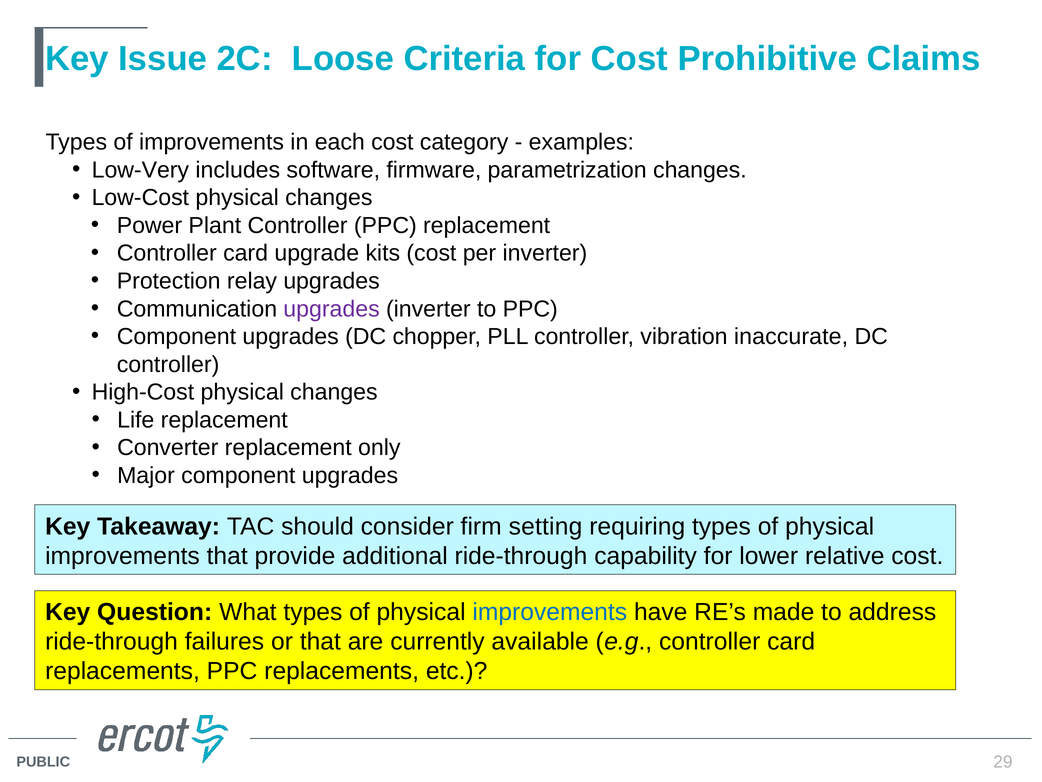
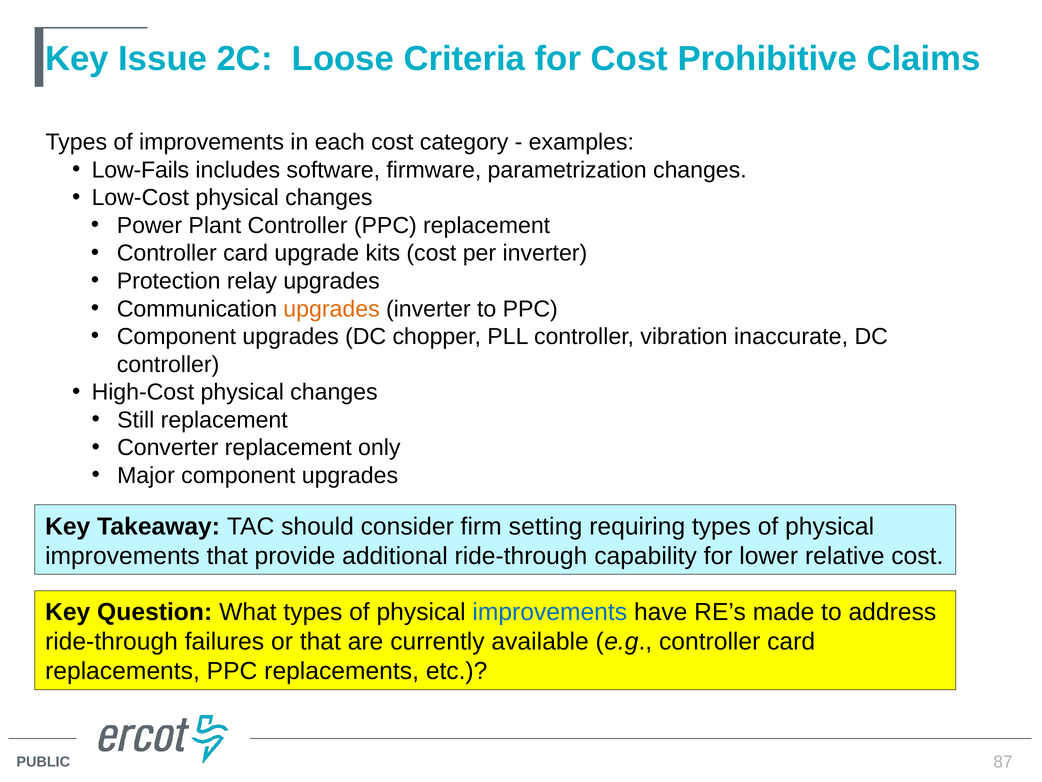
Low-Very: Low-Very -> Low-Fails
upgrades at (332, 309) colour: purple -> orange
Life: Life -> Still
29: 29 -> 87
